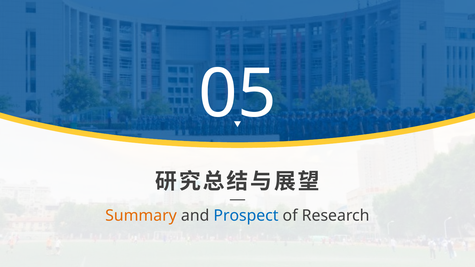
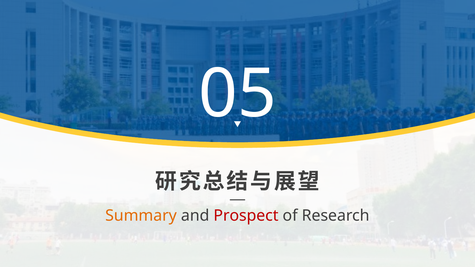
Prospect colour: blue -> red
